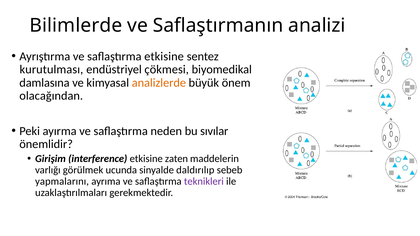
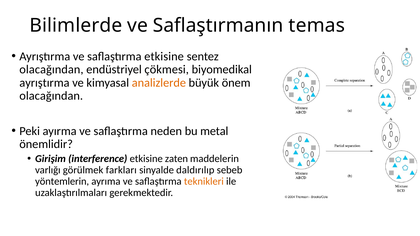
analizi: analizi -> temas
kurutulması at (51, 70): kurutulması -> olacağından
damlasına at (44, 83): damlasına -> ayrıştırma
sıvılar: sıvılar -> metal
ucunda: ucunda -> farkları
yapmalarını: yapmalarını -> yöntemlerin
teknikleri colour: purple -> orange
